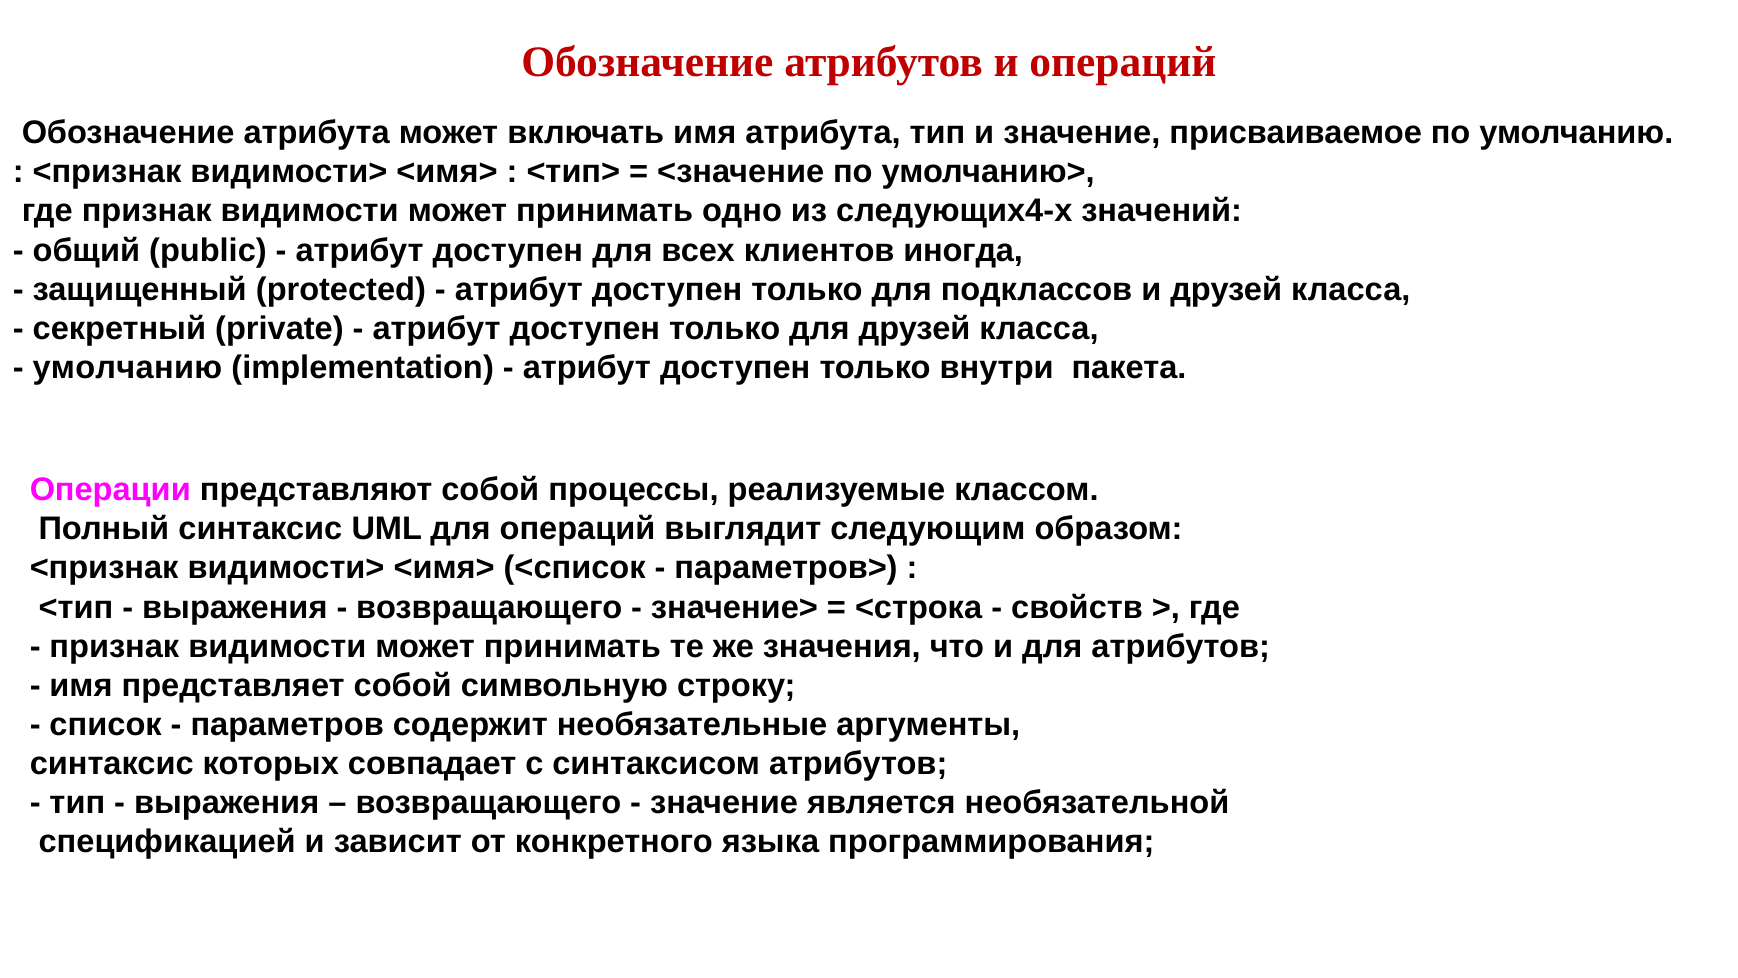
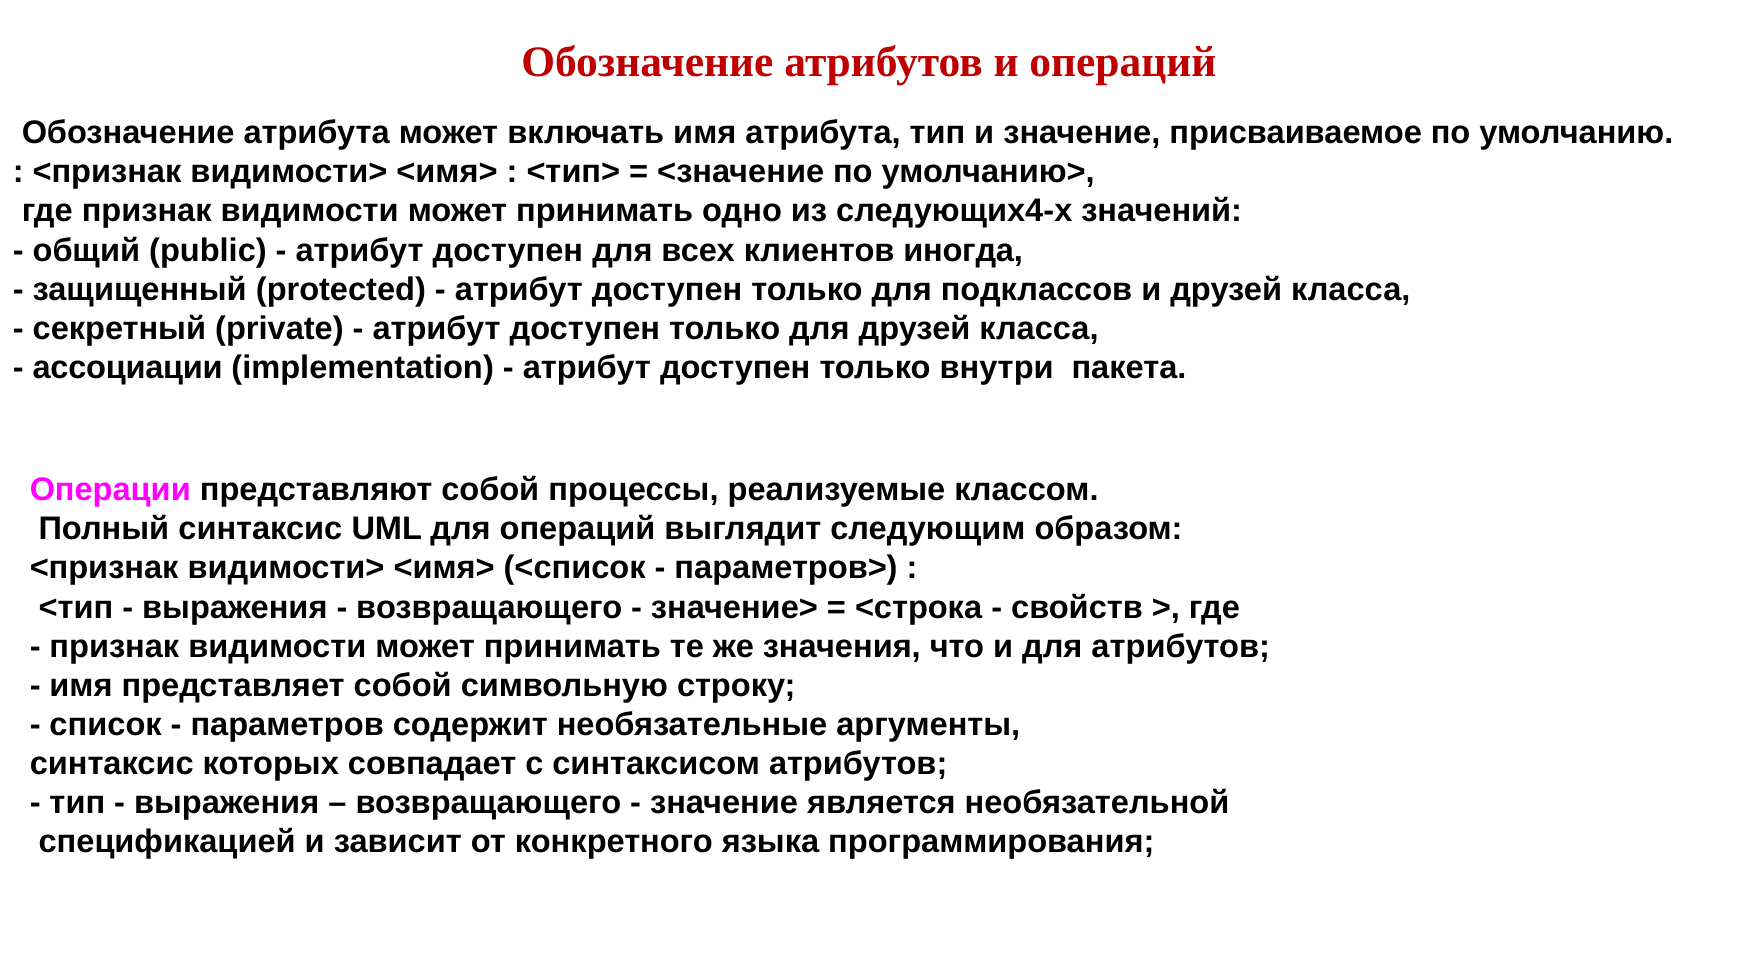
умолчанию at (127, 367): умолчанию -> ассоциации
